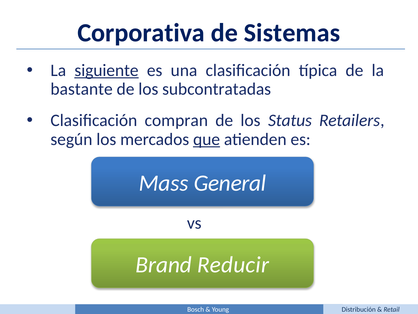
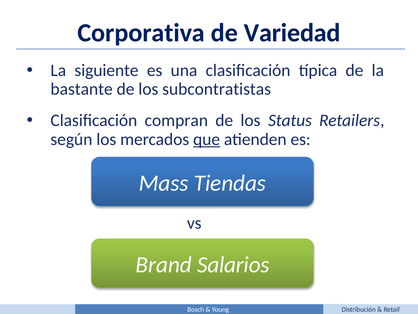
Sistemas: Sistemas -> Variedad
siguiente underline: present -> none
subcontratadas: subcontratadas -> subcontratistas
General: General -> Tiendas
Reducir: Reducir -> Salarios
